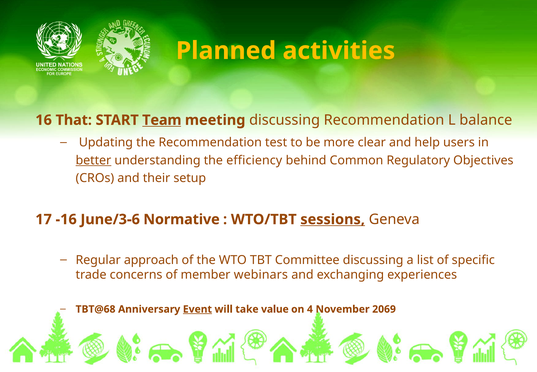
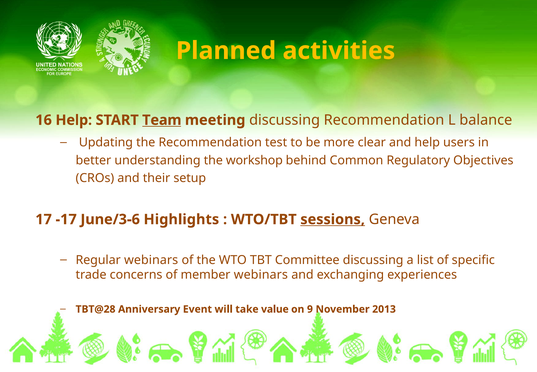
16 That: That -> Help
better underline: present -> none
efficiency: efficiency -> workshop
-16: -16 -> -17
Normative: Normative -> Highlights
Regular approach: approach -> webinars
TBT@68: TBT@68 -> TBT@28
Event underline: present -> none
4: 4 -> 9
2069: 2069 -> 2013
